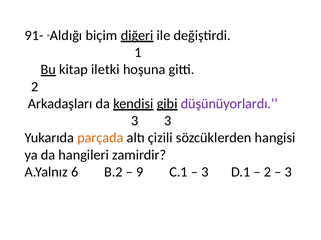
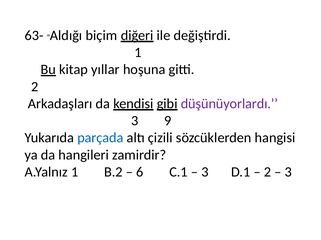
91-: 91- -> 63-
iletki: iletki -> yıllar
3 3: 3 -> 9
parçada colour: orange -> blue
A.Yalnız 6: 6 -> 1
9: 9 -> 6
